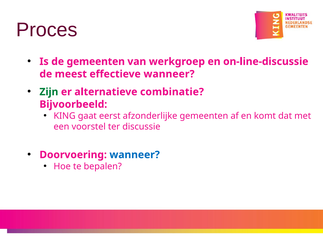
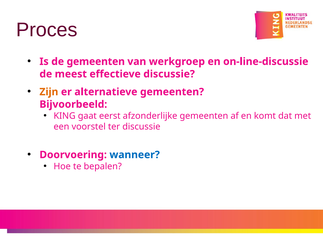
effectieve wanneer: wanneer -> discussie
Zijn colour: green -> orange
alternatieve combinatie: combinatie -> gemeenten
